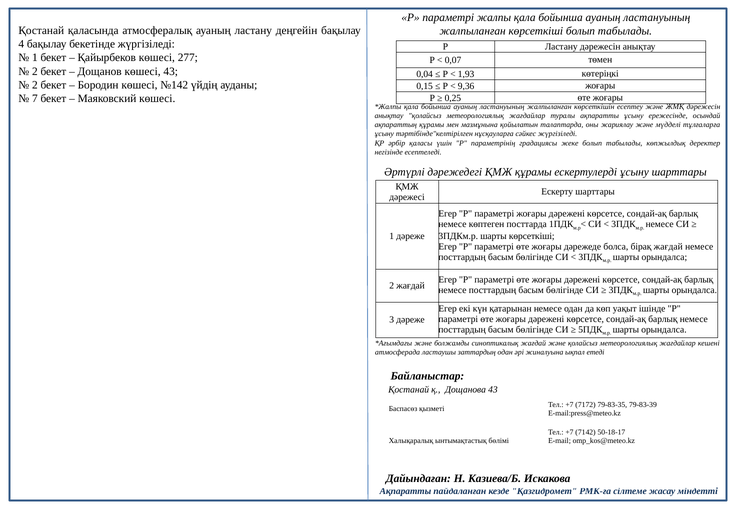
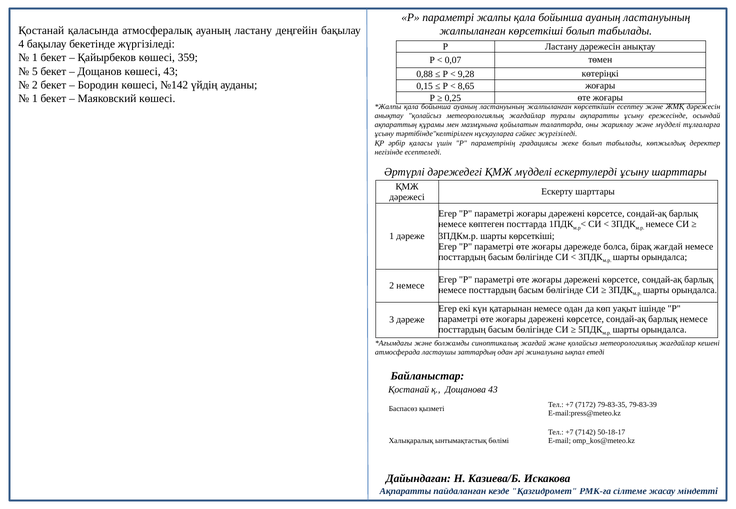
277: 277 -> 359
2 at (35, 71): 2 -> 5
0,04: 0,04 -> 0,88
1,93: 1,93 -> 9,28
9,36: 9,36 -> 8,65
7 at (35, 99): 7 -> 1
ҚМЖ құрамы: құрамы -> мүдделі
2 жағдай: жағдай -> немесе
